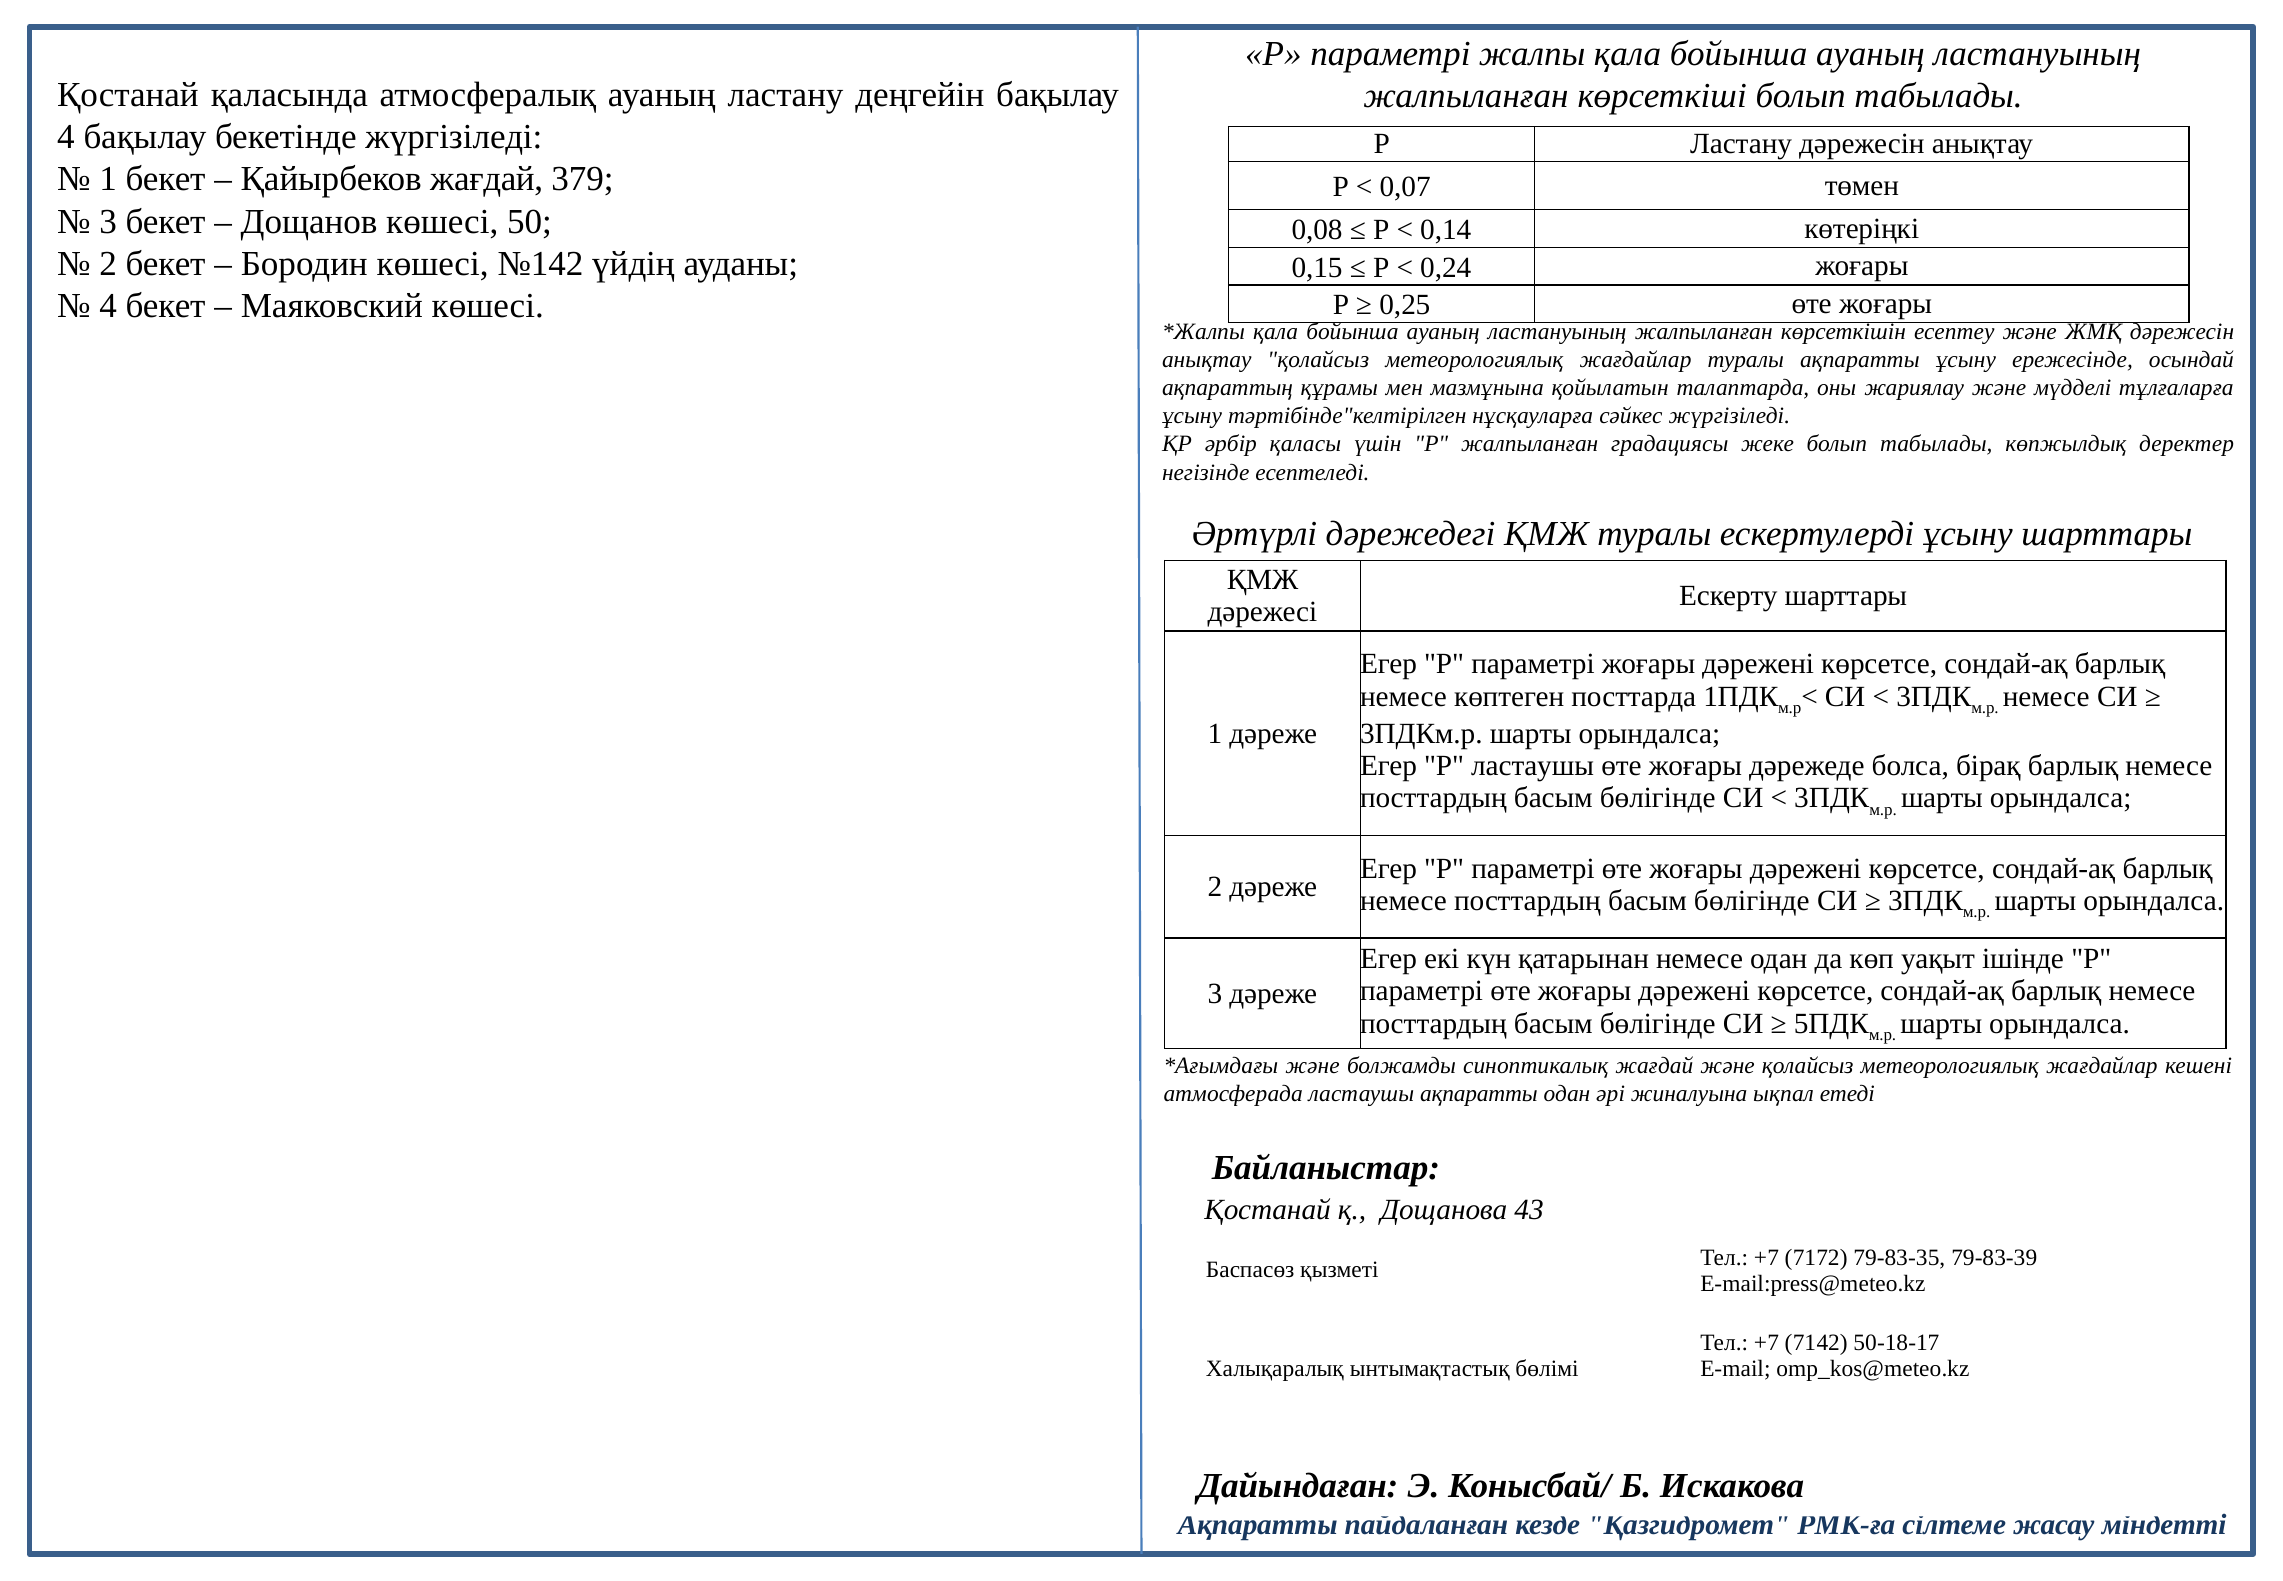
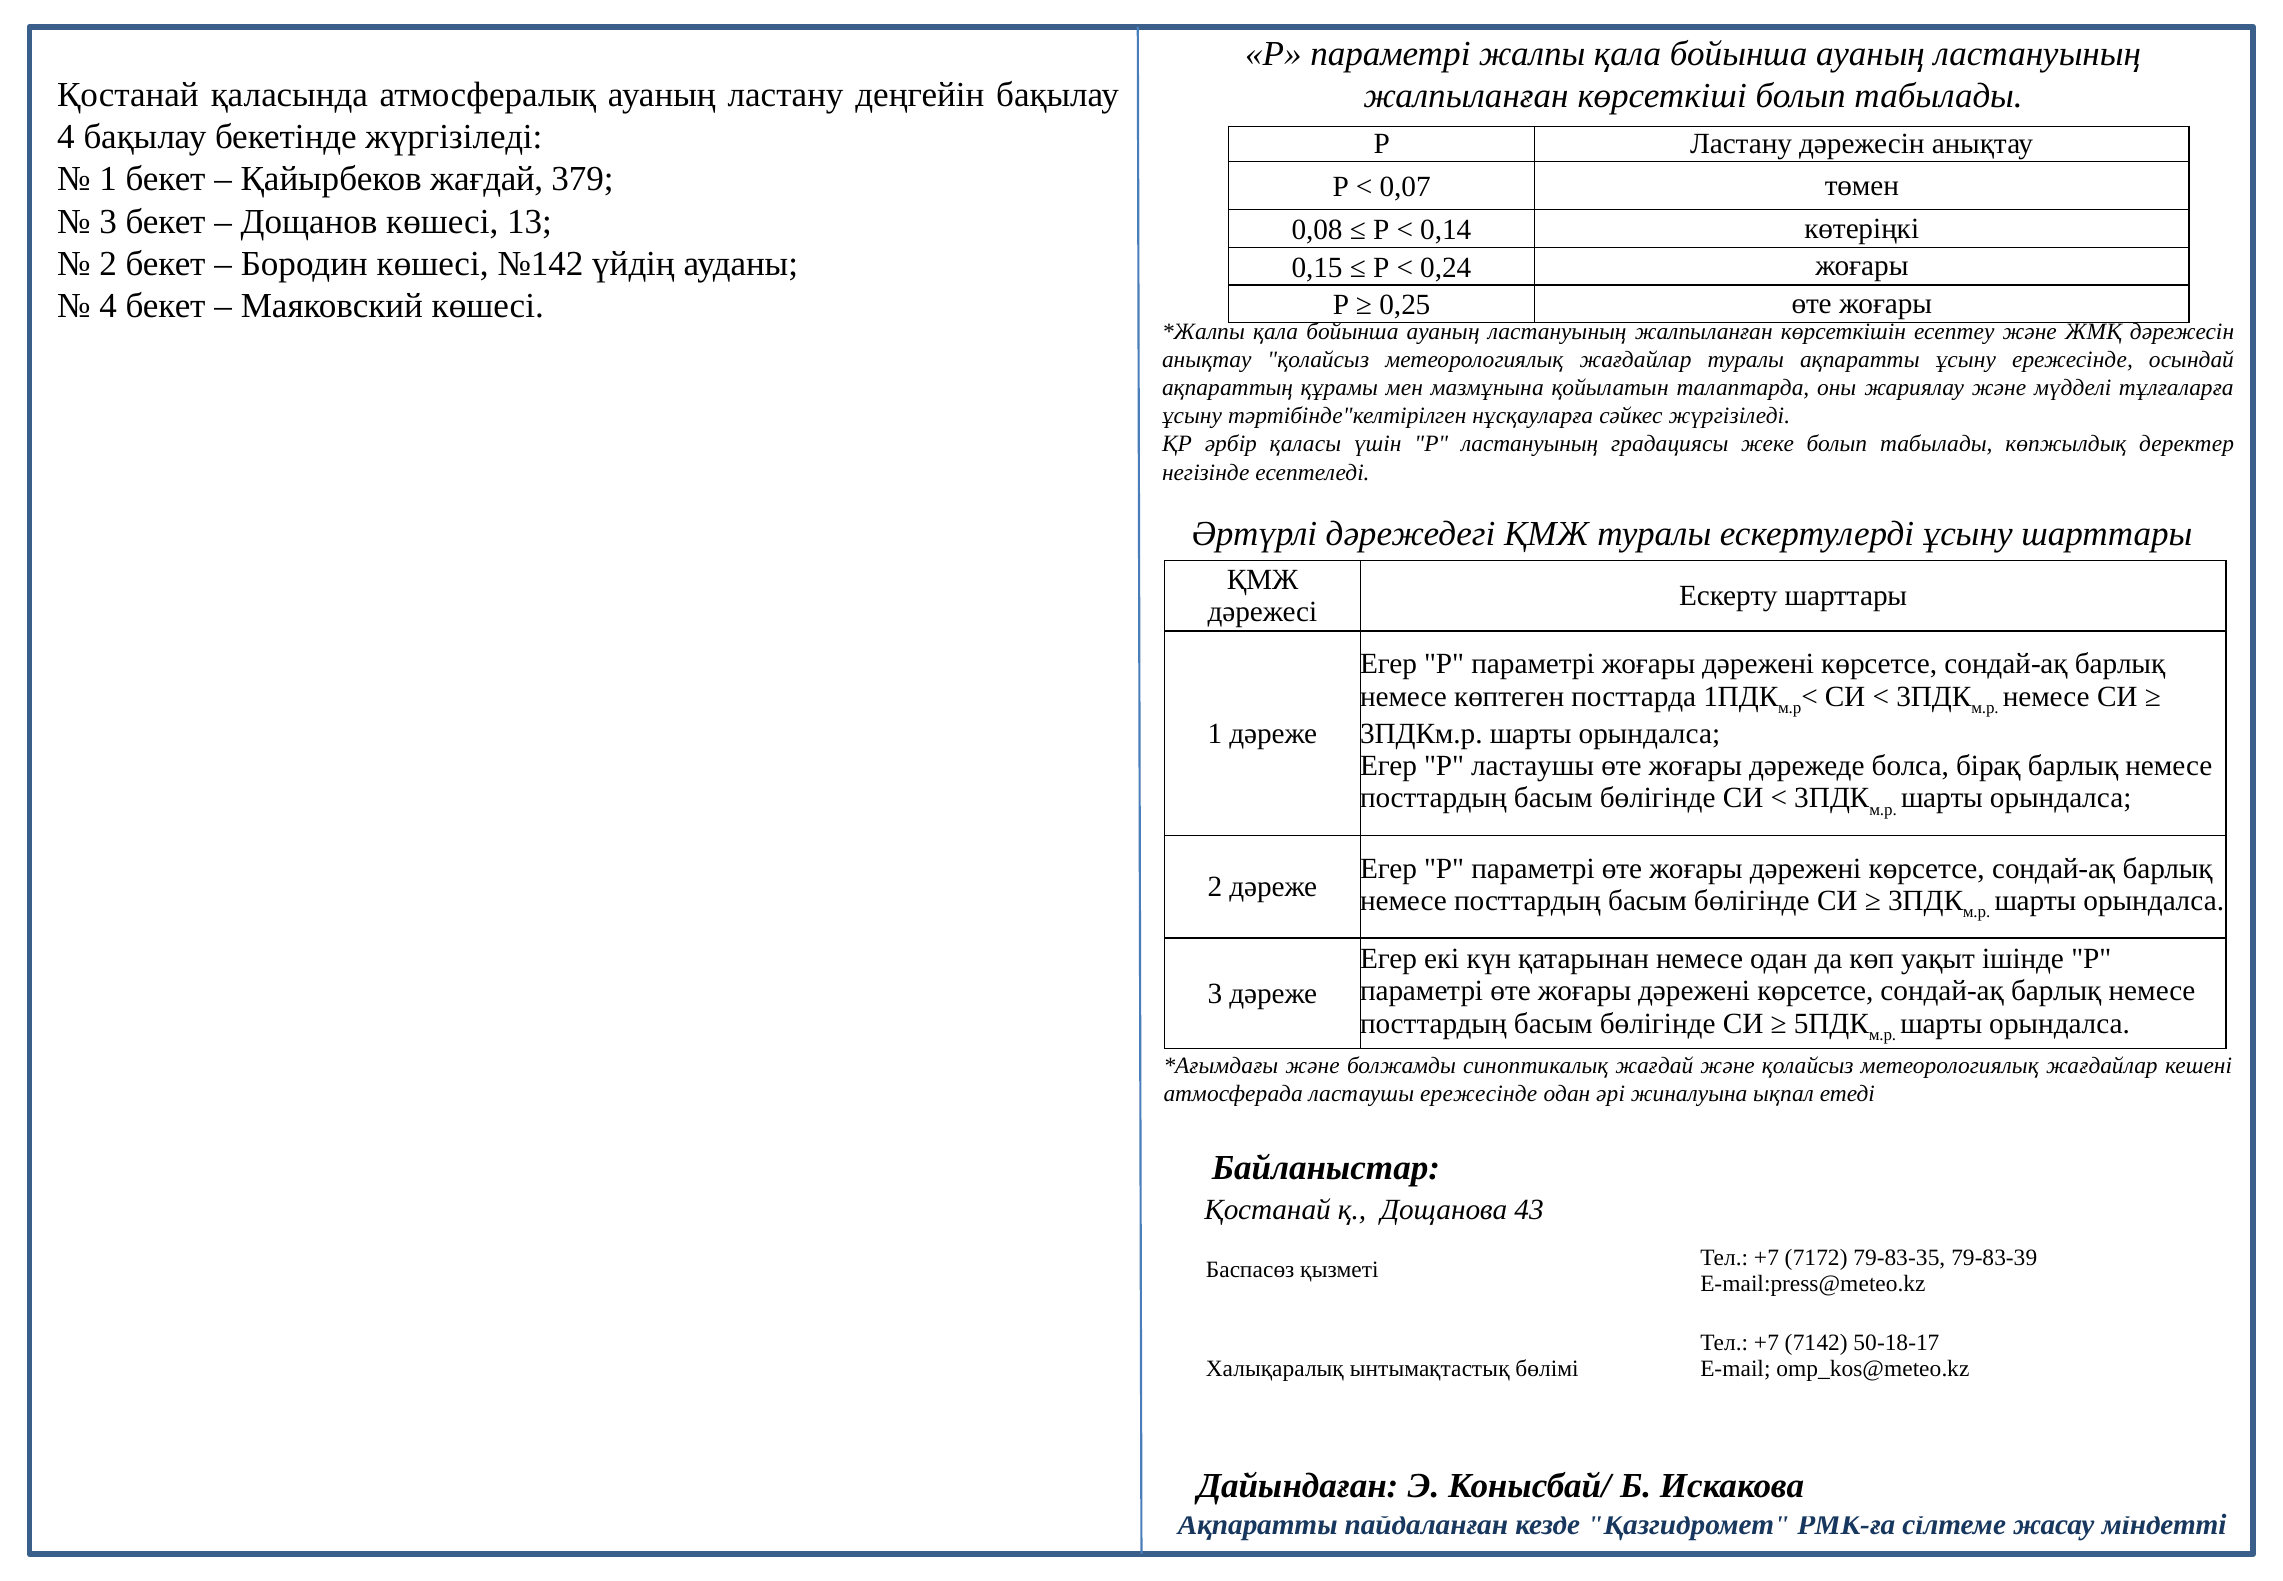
50: 50 -> 13
Р жалпыланған: жалпыланған -> ластануының
ластаушы ақпаратты: ақпаратты -> ережесінде
